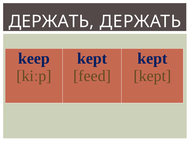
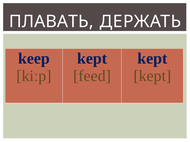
ДЕРЖАТЬ at (51, 22): ДЕРЖАТЬ -> ПЛАВАТЬ
